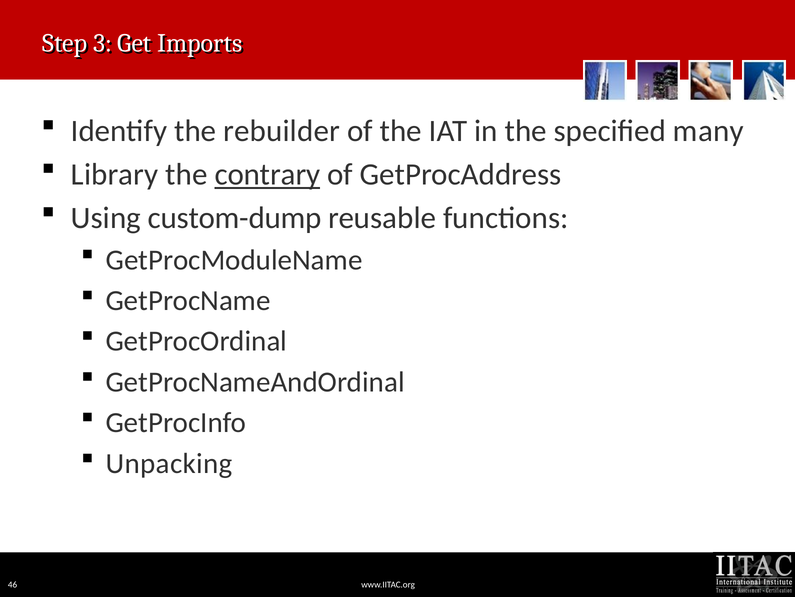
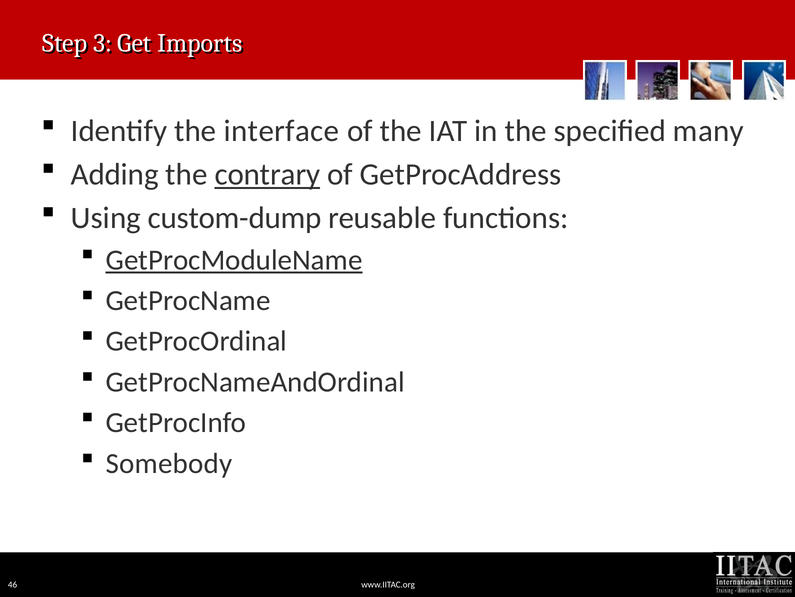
rebuilder: rebuilder -> interface
Library: Library -> Adding
GetProcModuleName underline: none -> present
Unpacking: Unpacking -> Somebody
